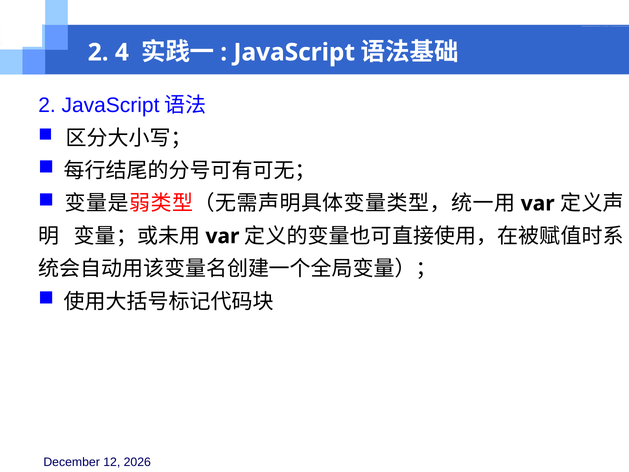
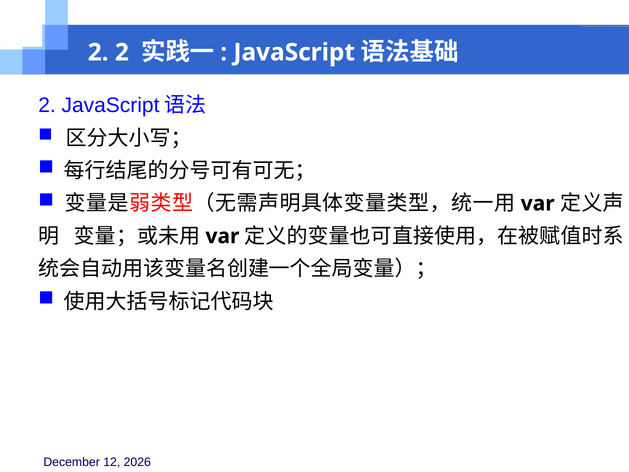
2 4: 4 -> 2
